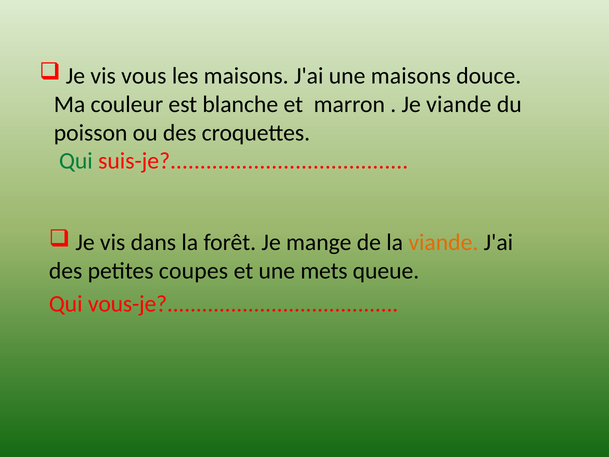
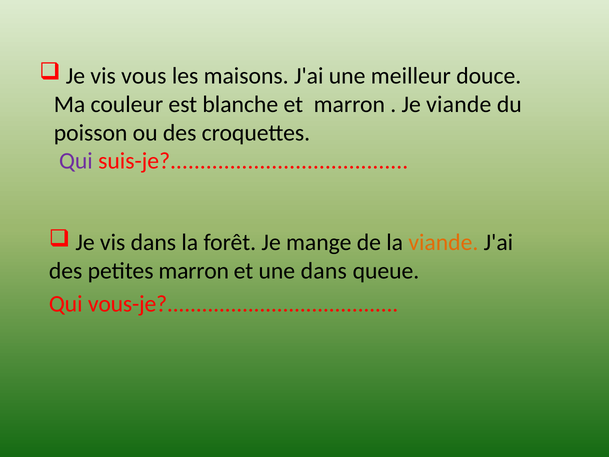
une maisons: maisons -> meilleur
Qui at (76, 161) colour: green -> purple
petites coupes: coupes -> marron
une mets: mets -> dans
